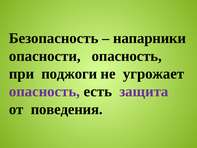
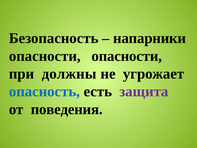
опасности опасность: опасность -> опасности
поджоги: поджоги -> должны
опасность at (44, 91) colour: purple -> blue
